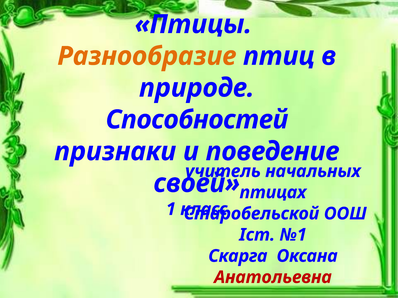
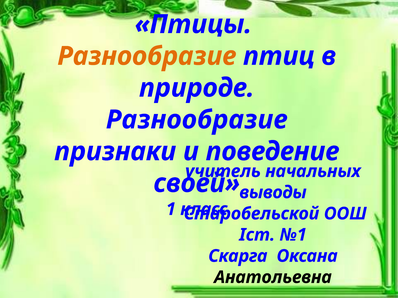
Способностей at (197, 120): Способностей -> Разнообразие
птицах: птицах -> выводы
Анатольевна colour: red -> black
